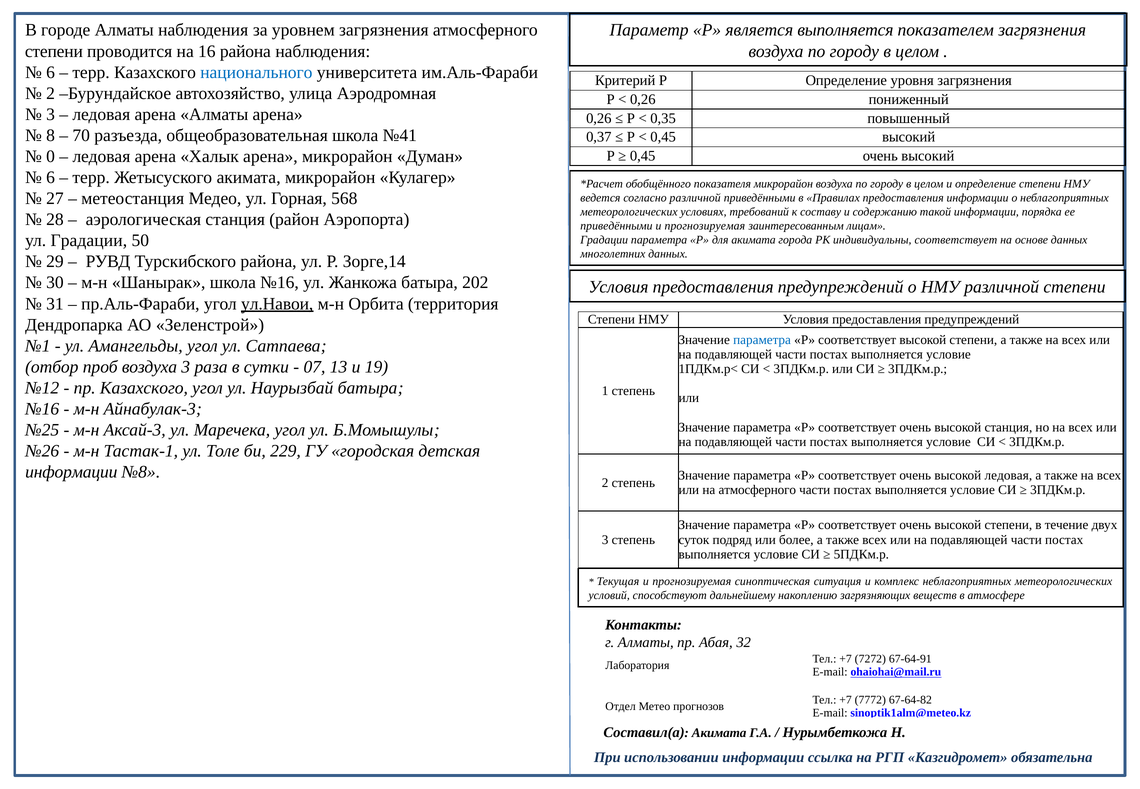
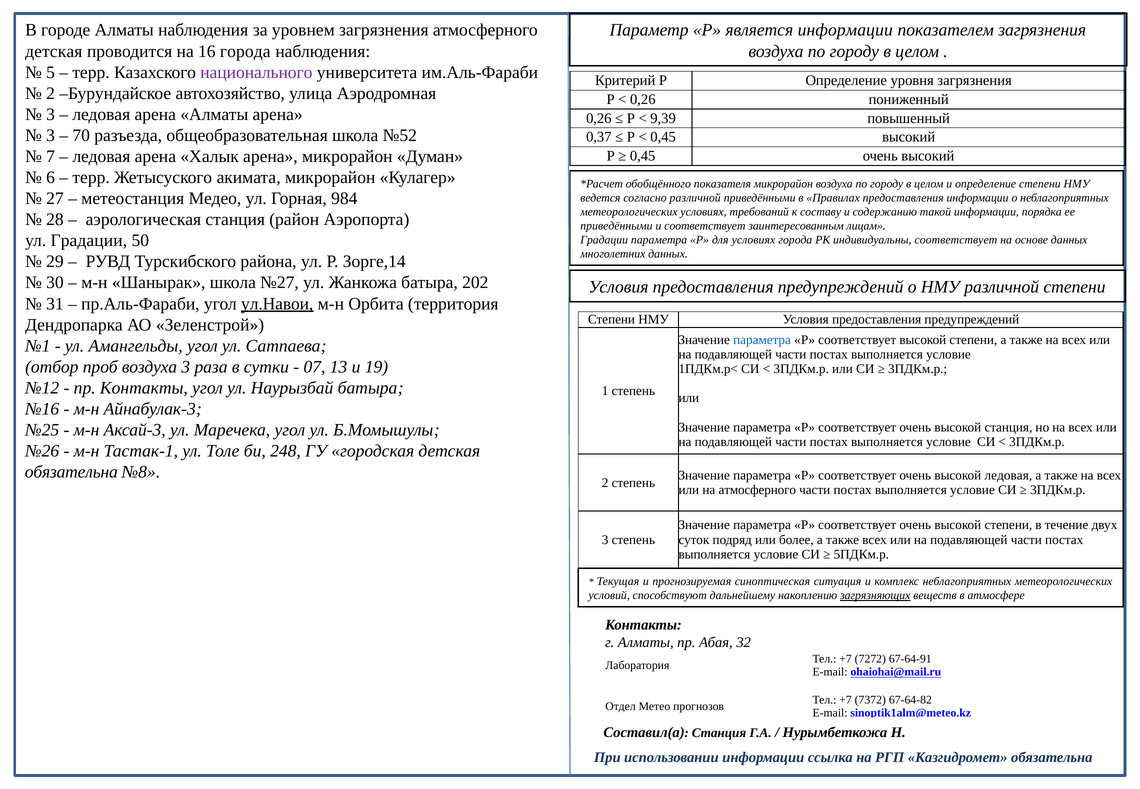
является выполняется: выполняется -> информации
степени at (54, 51): степени -> детская
16 района: района -> города
6 at (51, 72): 6 -> 5
национального colour: blue -> purple
0,35: 0,35 -> 9,39
8 at (51, 135): 8 -> 3
№41: №41 -> №52
0: 0 -> 7
568: 568 -> 984
прогнозируемая at (705, 226): прогнозируемая -> соответствует
для акимата: акимата -> условиях
школа №16: №16 -> №27
пр Казахского: Казахского -> Контакты
229: 229 -> 248
информации at (71, 472): информации -> обязательна
загрязняющих underline: none -> present
7772: 7772 -> 7372
Составил(а Акимата: Акимата -> Станция
